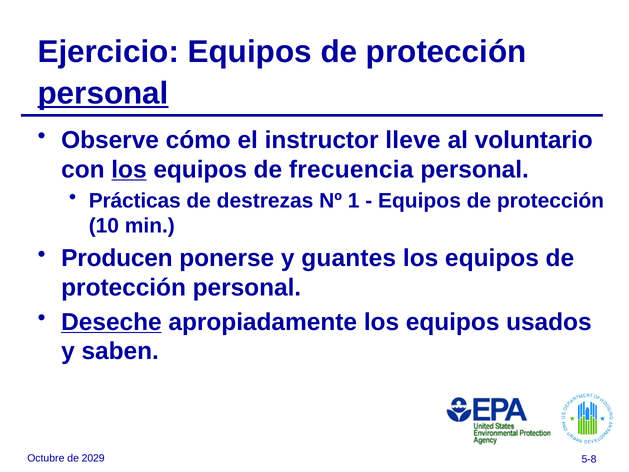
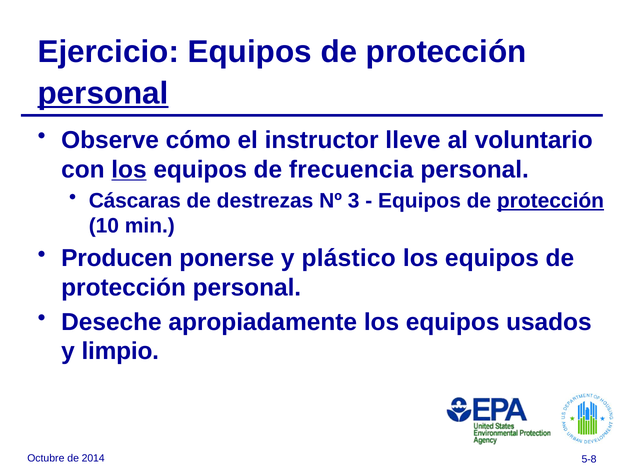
Prácticas: Prácticas -> Cáscaras
1: 1 -> 3
protección at (550, 201) underline: none -> present
guantes: guantes -> plástico
Deseche underline: present -> none
saben: saben -> limpio
2029: 2029 -> 2014
